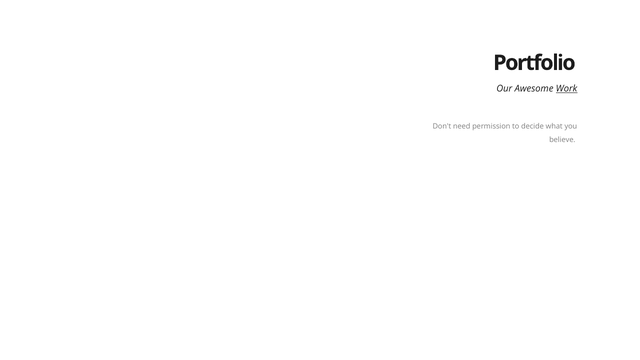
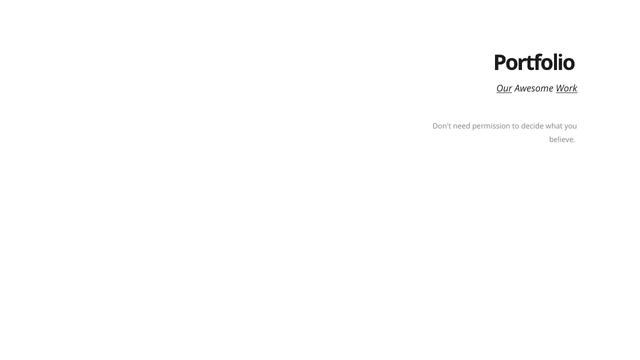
Our underline: none -> present
